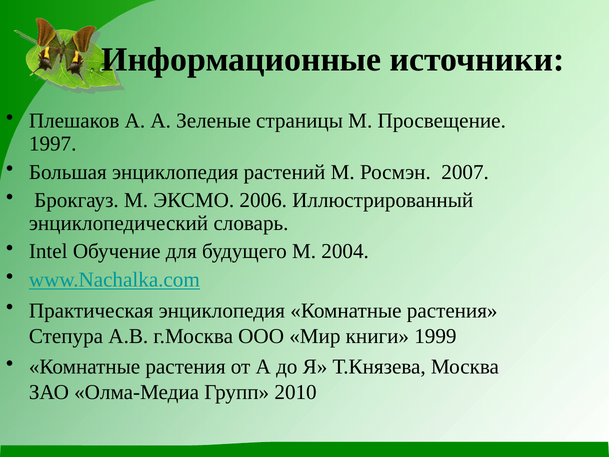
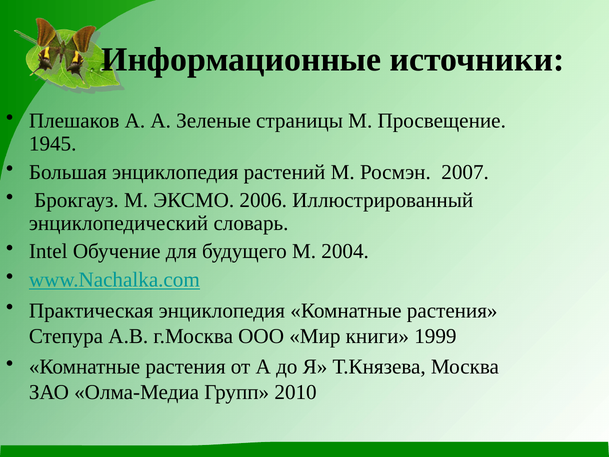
1997: 1997 -> 1945
